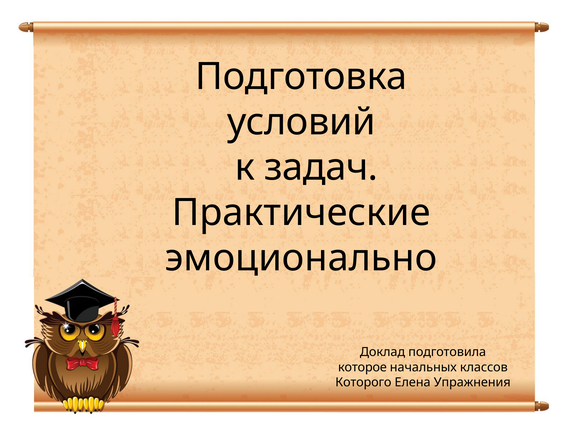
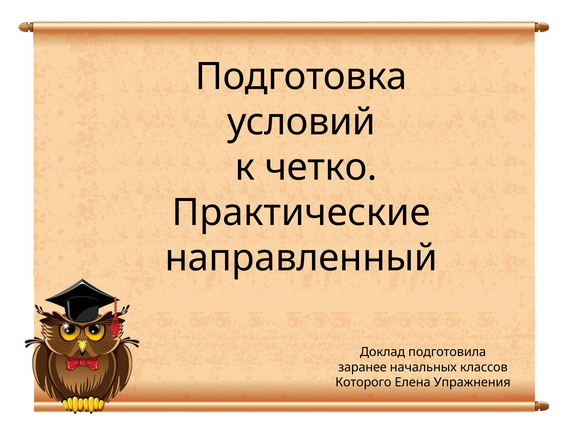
задач: задач -> четко
эмоционально: эмоционально -> направленный
которое: которое -> заранее
